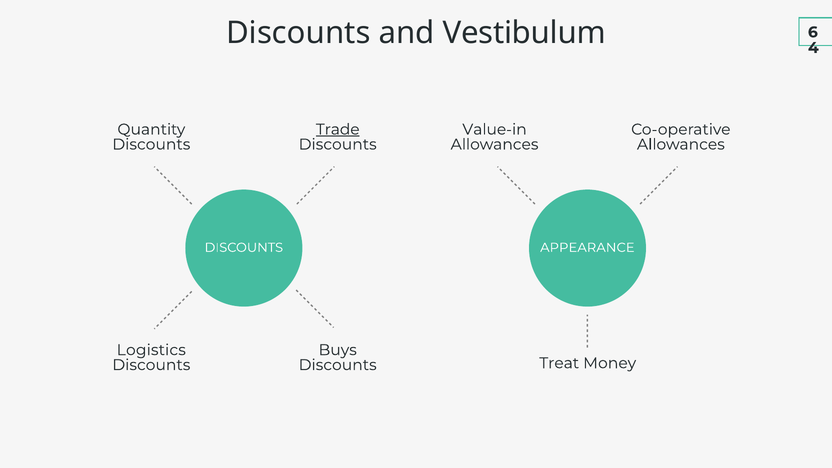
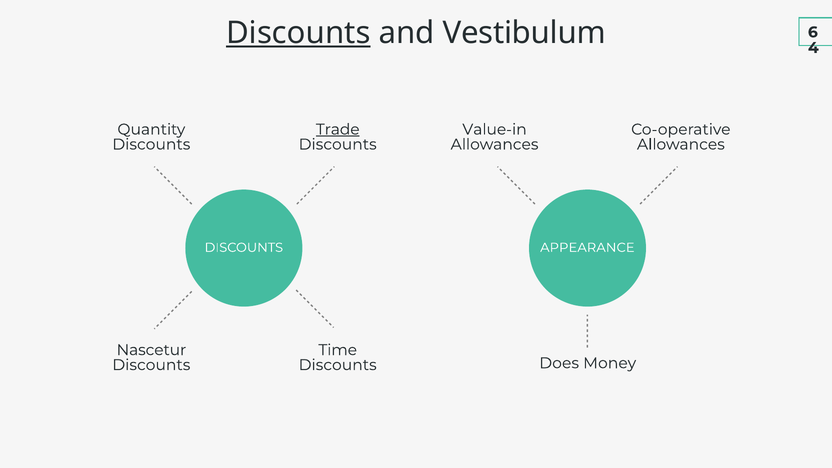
Discounts at (298, 33) underline: none -> present
Logistics: Logistics -> Nascetur
Buys: Buys -> Time
Treat: Treat -> Does
